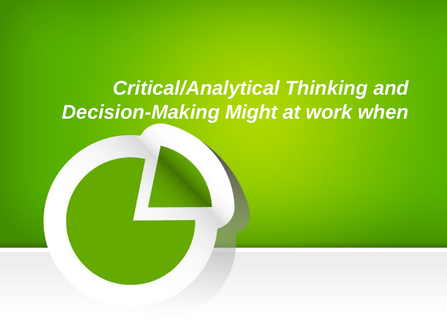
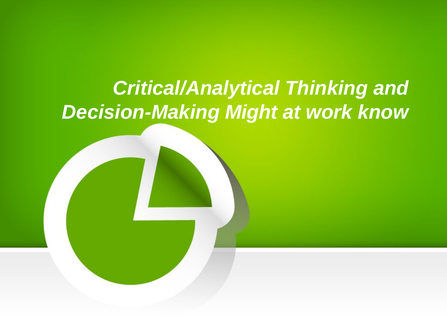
when: when -> know
